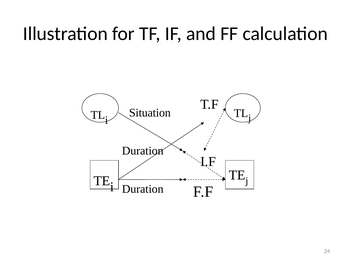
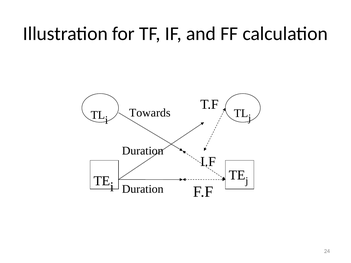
Situation: Situation -> Towards
